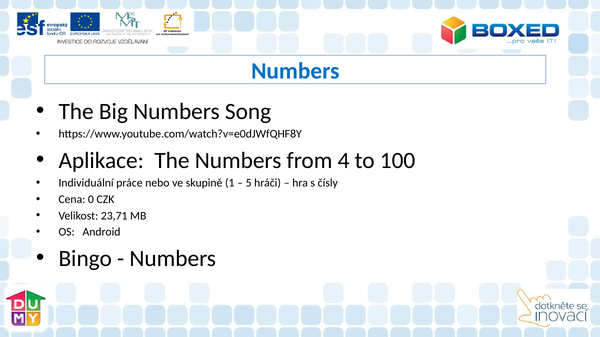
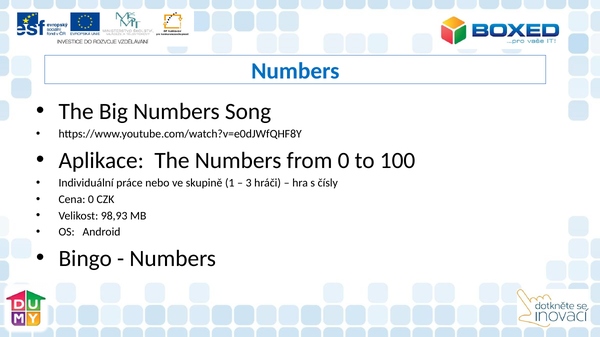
from 4: 4 -> 0
5: 5 -> 3
23,71: 23,71 -> 98,93
